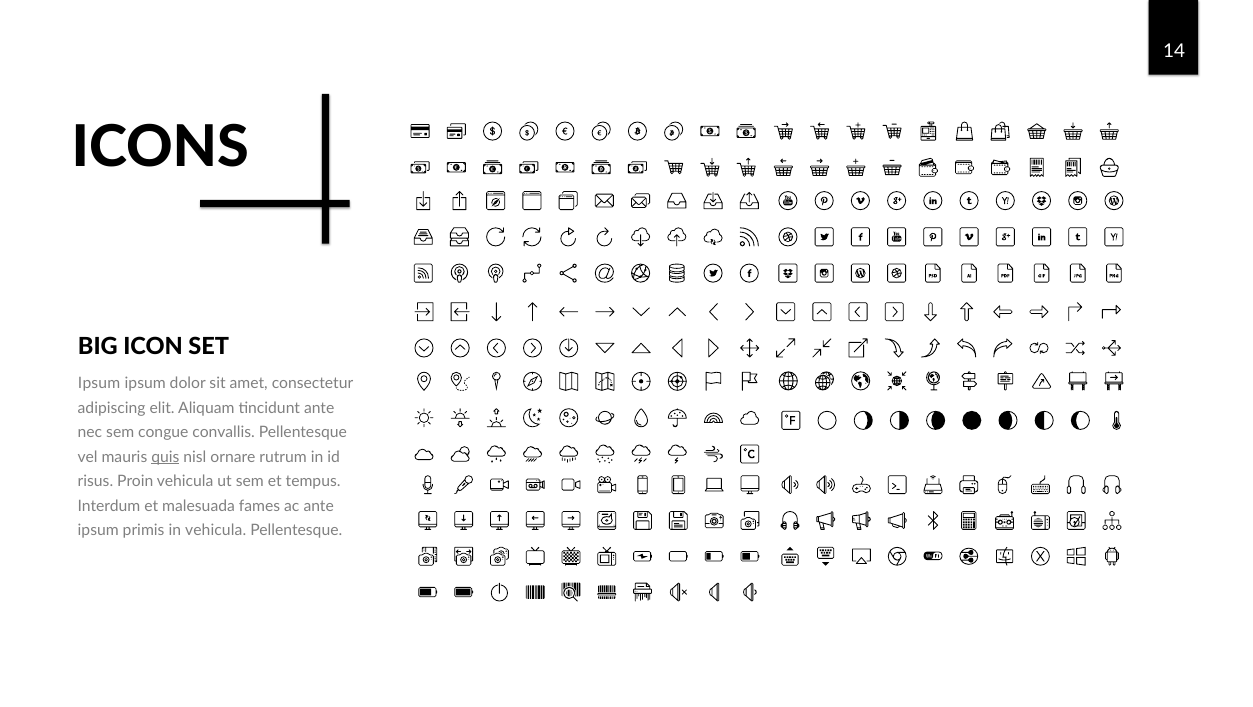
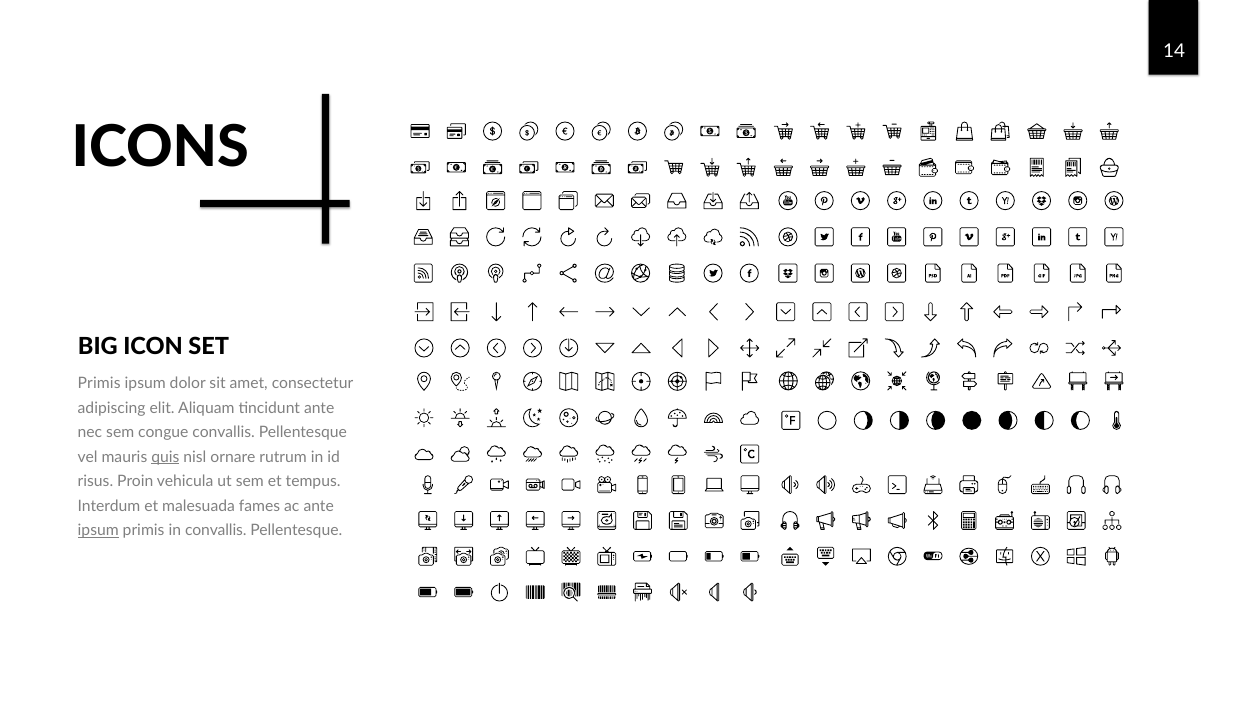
Ipsum at (99, 383): Ipsum -> Primis
ipsum at (98, 530) underline: none -> present
in vehicula: vehicula -> convallis
